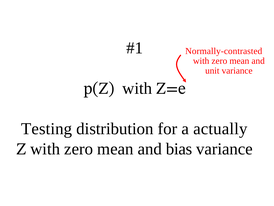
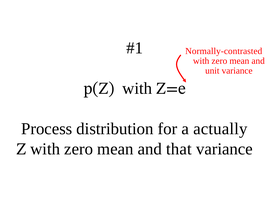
Testing: Testing -> Process
bias: bias -> that
